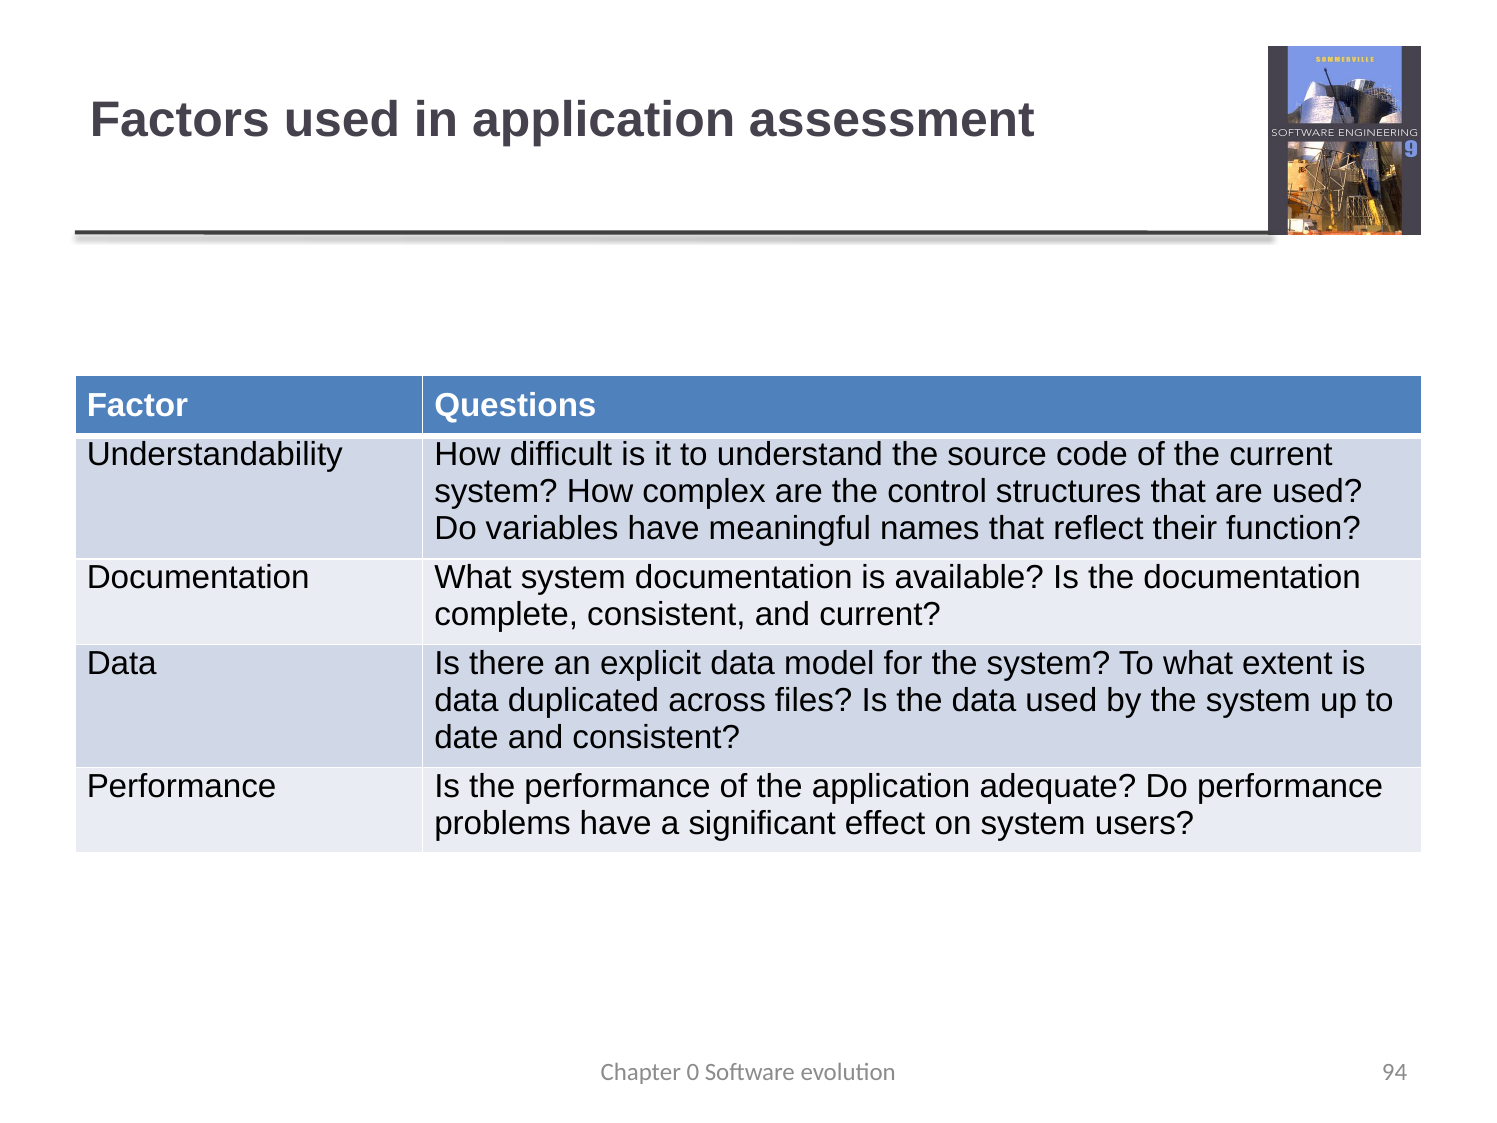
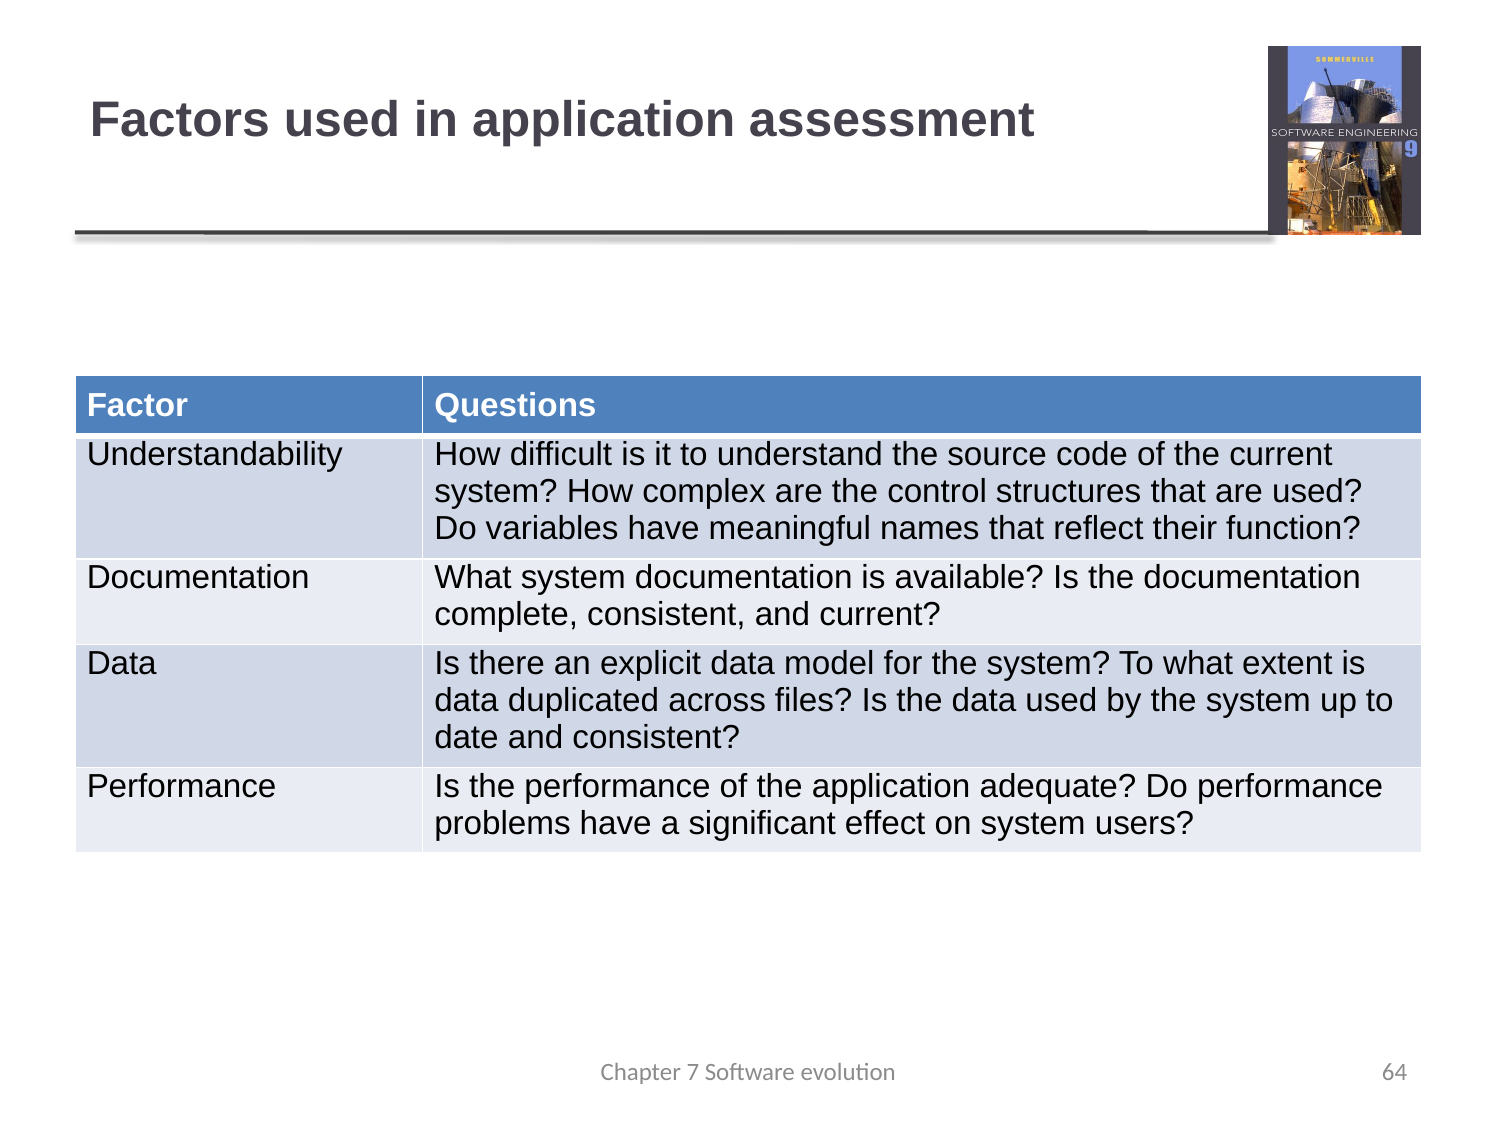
0: 0 -> 7
94: 94 -> 64
